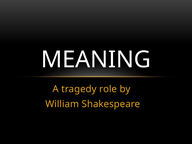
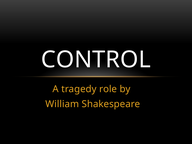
MEANING: MEANING -> CONTROL
